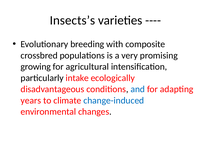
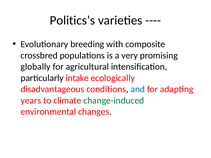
Insects’s: Insects’s -> Politics’s
growing: growing -> globally
change-induced colour: blue -> green
